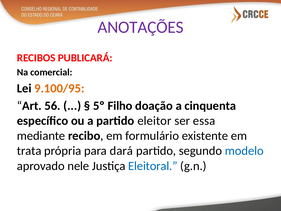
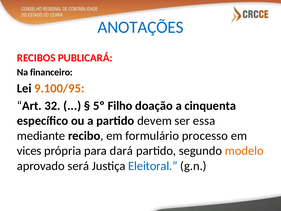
ANOTAÇÕES colour: purple -> blue
comercial: comercial -> financeiro
56: 56 -> 32
eleitor: eleitor -> devem
existente: existente -> processo
trata: trata -> vices
modelo colour: blue -> orange
nele: nele -> será
